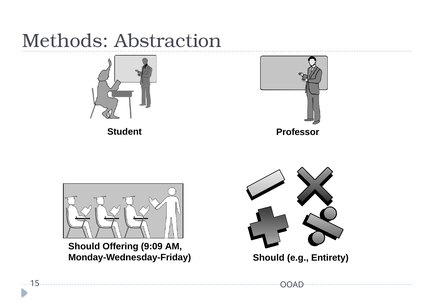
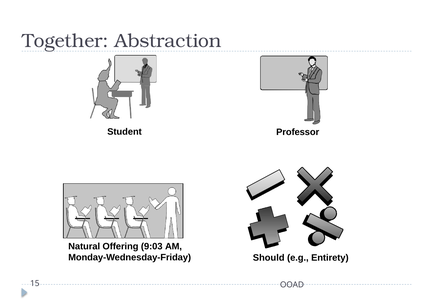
Methods: Methods -> Together
Should at (84, 246): Should -> Natural
9:09: 9:09 -> 9:03
